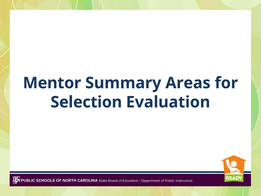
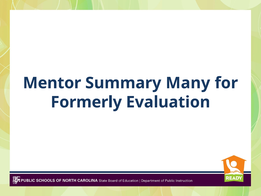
Areas: Areas -> Many
Selection: Selection -> Formerly
